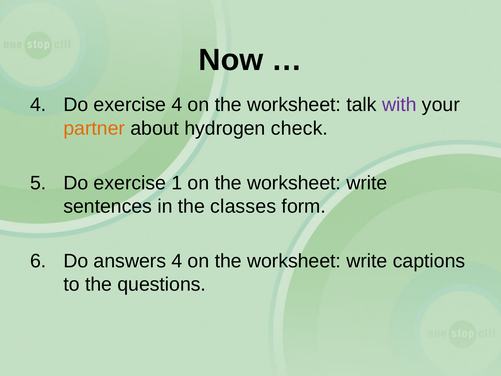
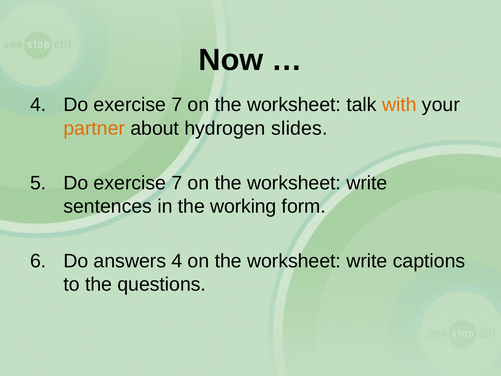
4 Do exercise 4: 4 -> 7
with colour: purple -> orange
check: check -> slides
1 at (177, 183): 1 -> 7
classes: classes -> working
